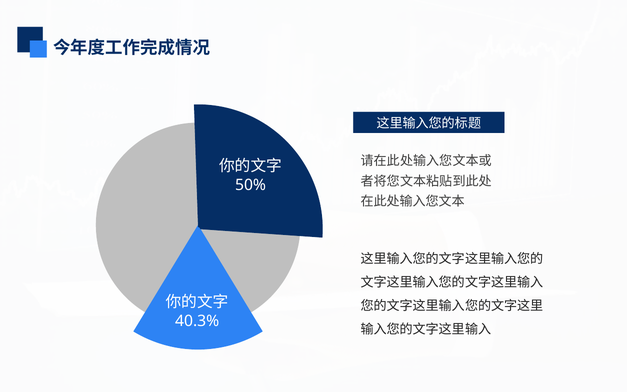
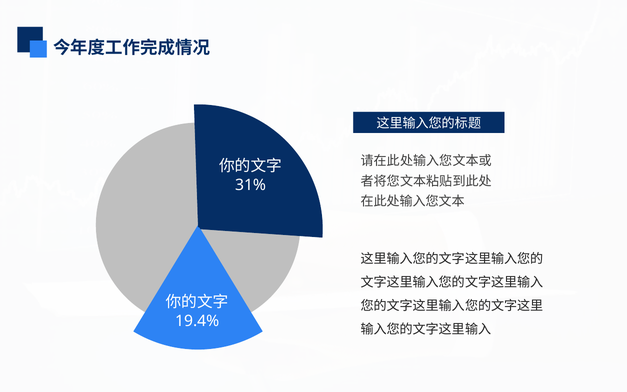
50%: 50% -> 31%
40.3%: 40.3% -> 19.4%
